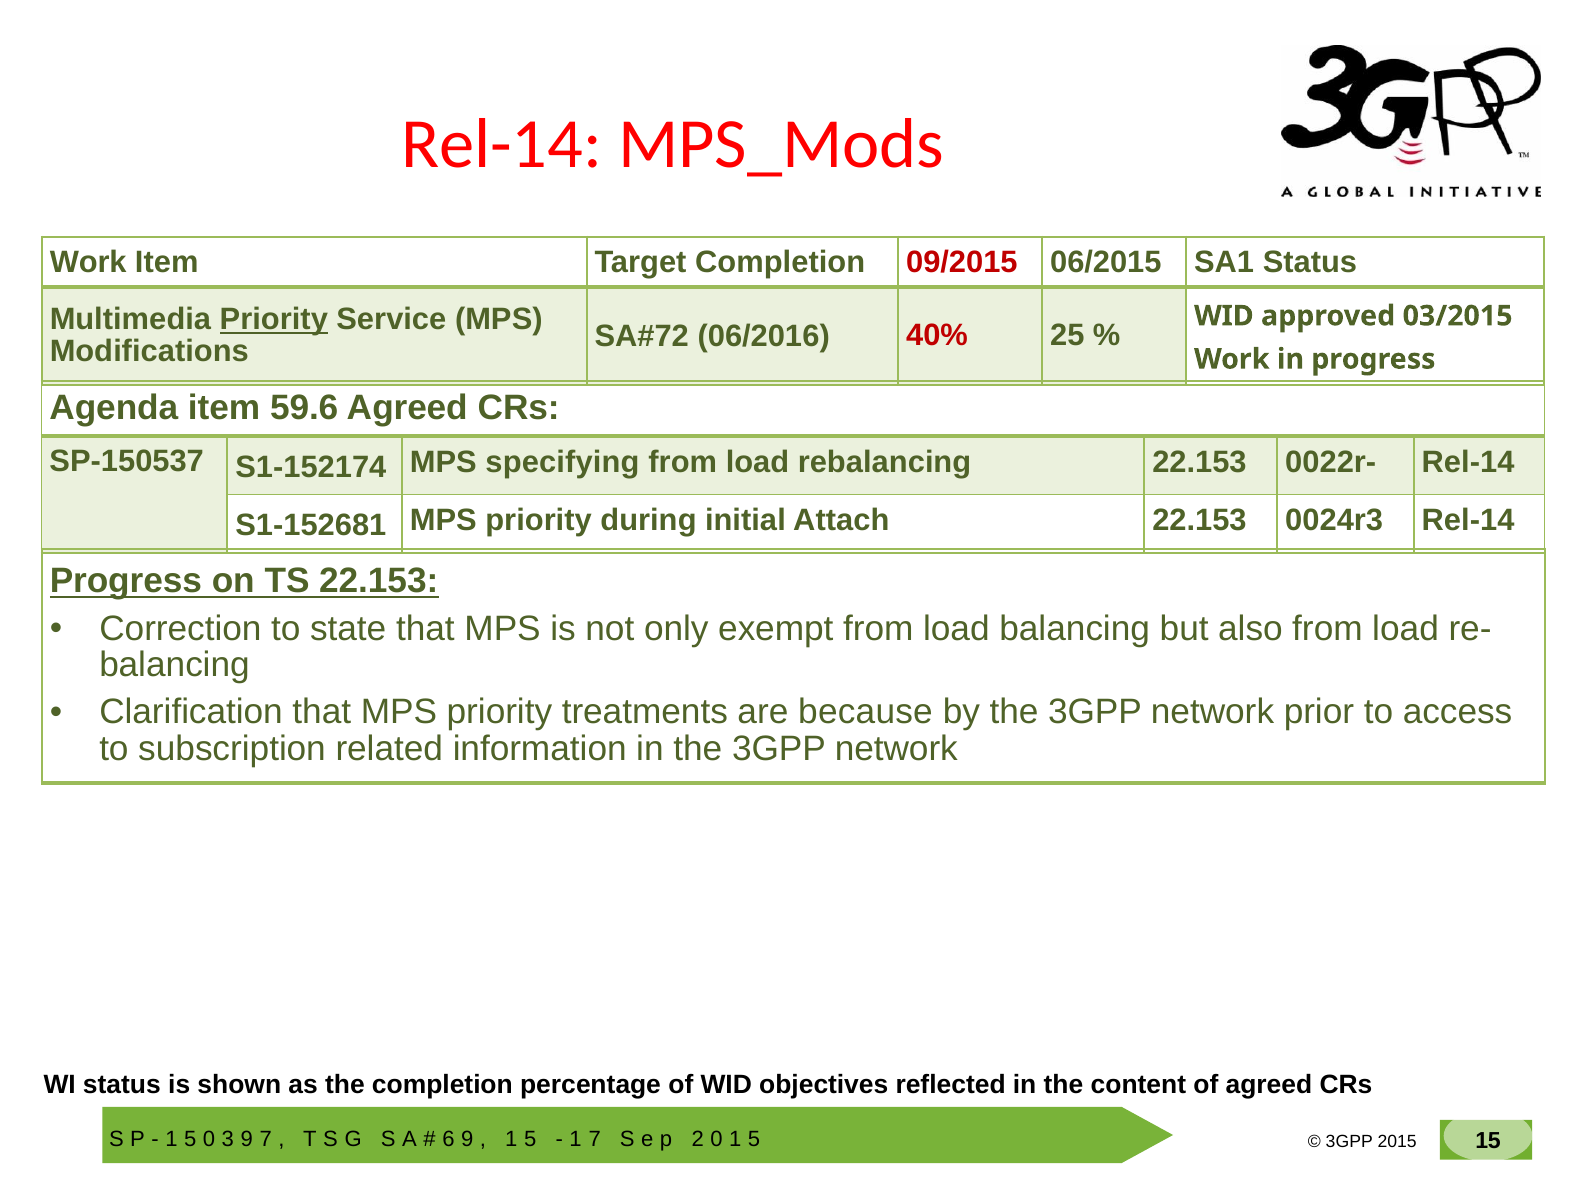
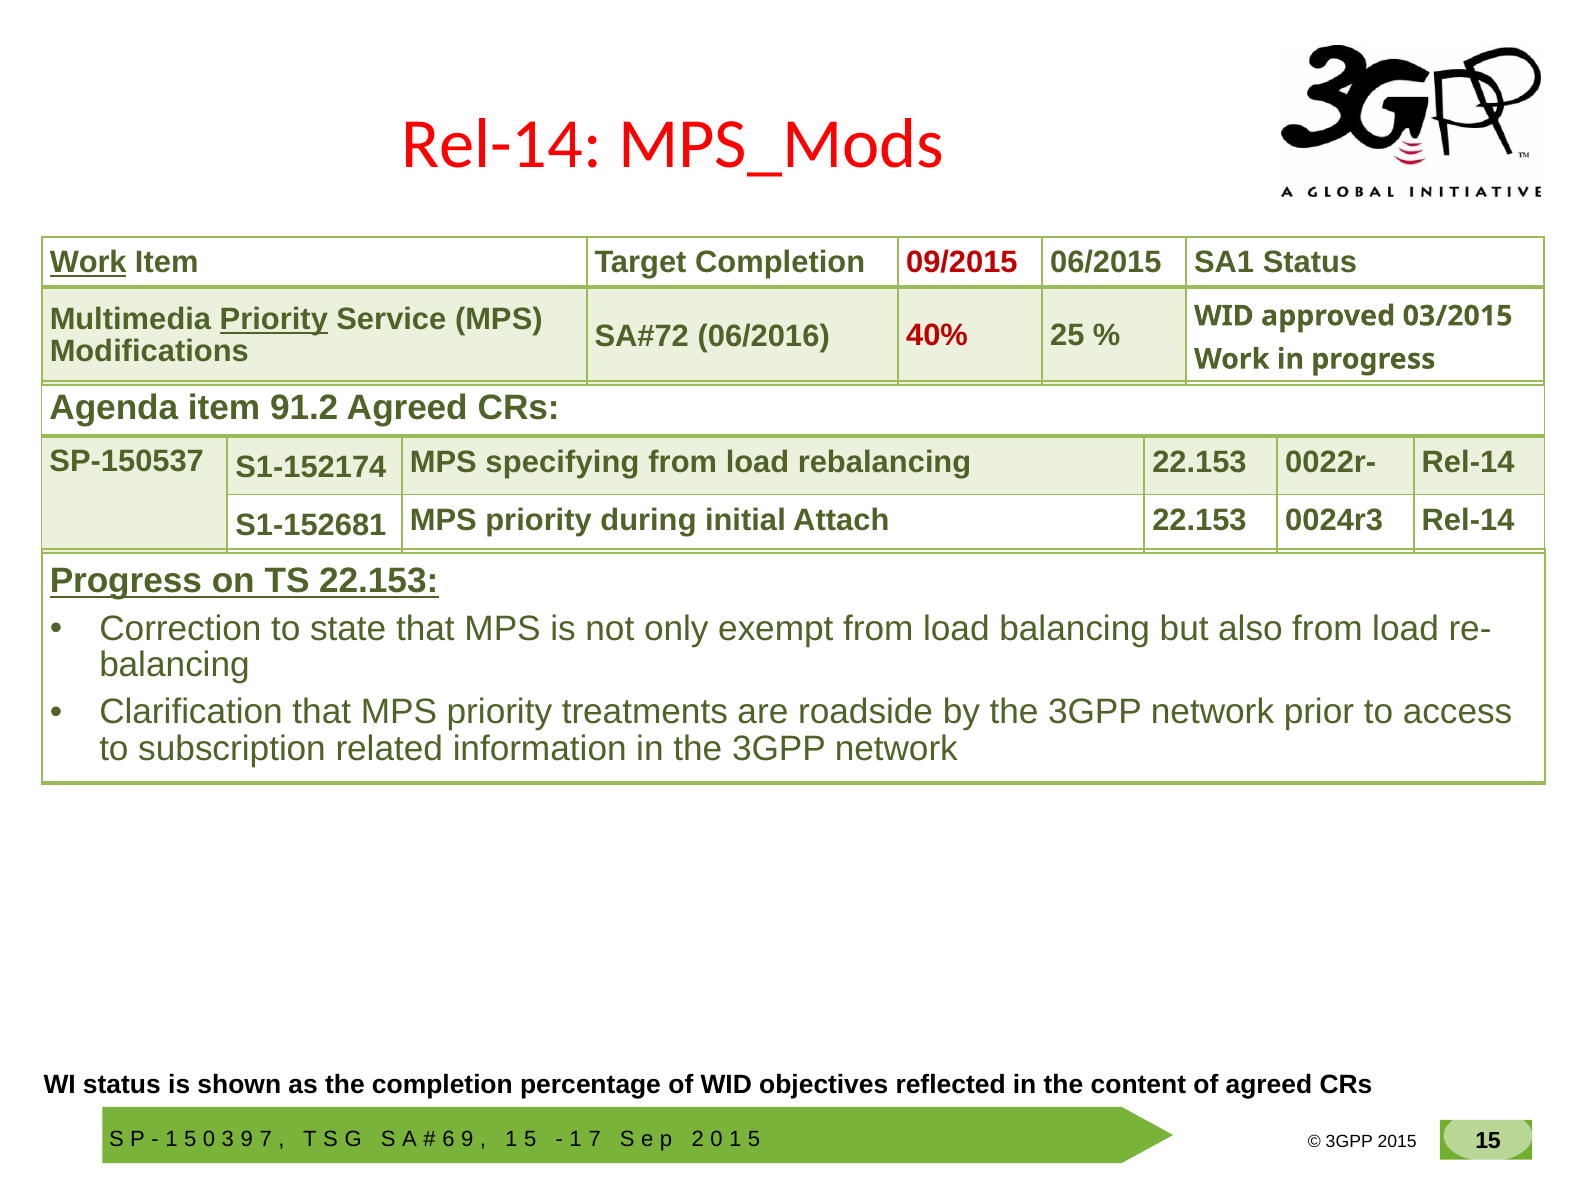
Work at (88, 262) underline: none -> present
59.6: 59.6 -> 91.2
because: because -> roadside
